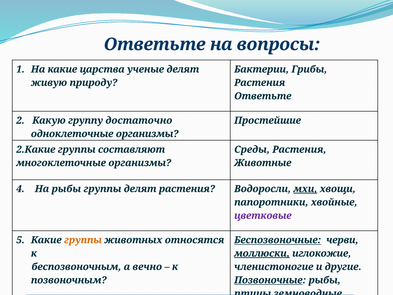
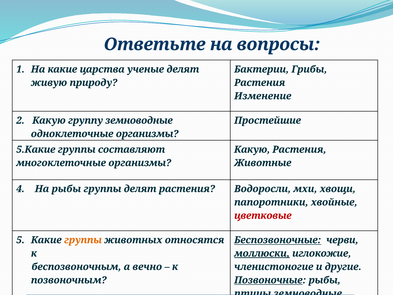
Ответьте at (263, 96): Ответьте -> Изменение
группу достаточно: достаточно -> земноводные
2.Какие: 2.Какие -> 5.Какие
Среды at (252, 149): Среды -> Какую
мхи underline: present -> none
цветковые colour: purple -> red
